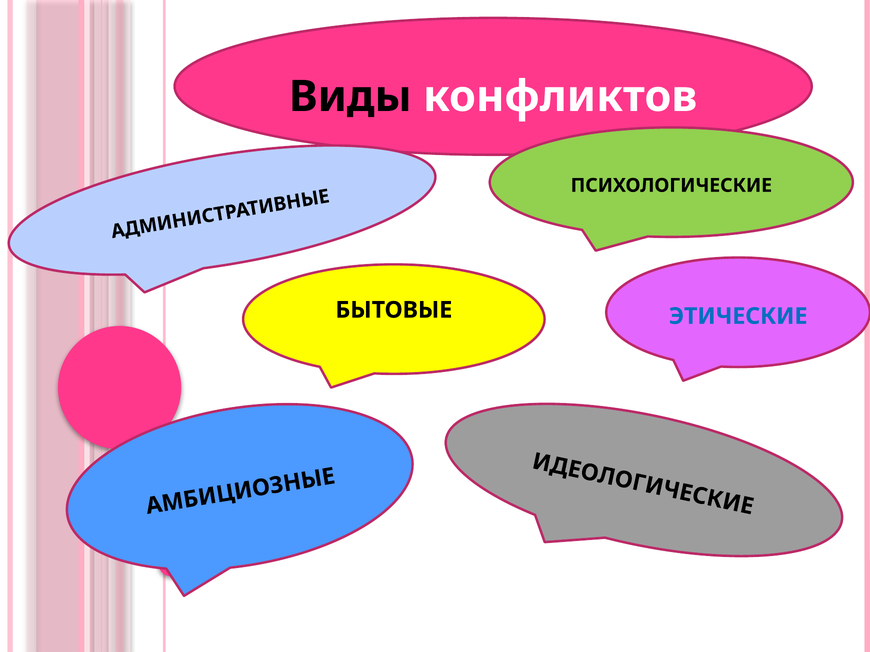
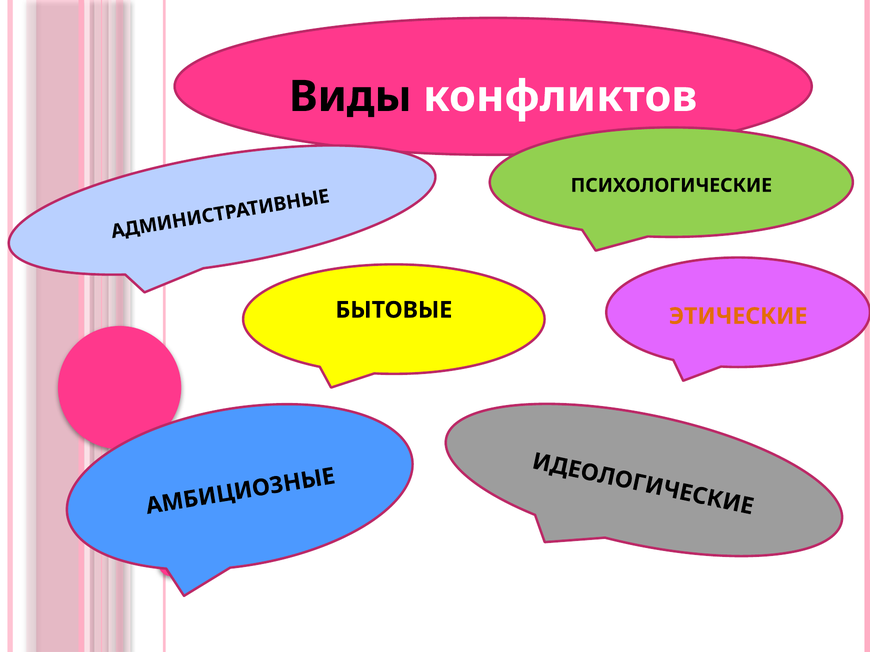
ЭТИЧЕСКИЕ colour: blue -> orange
